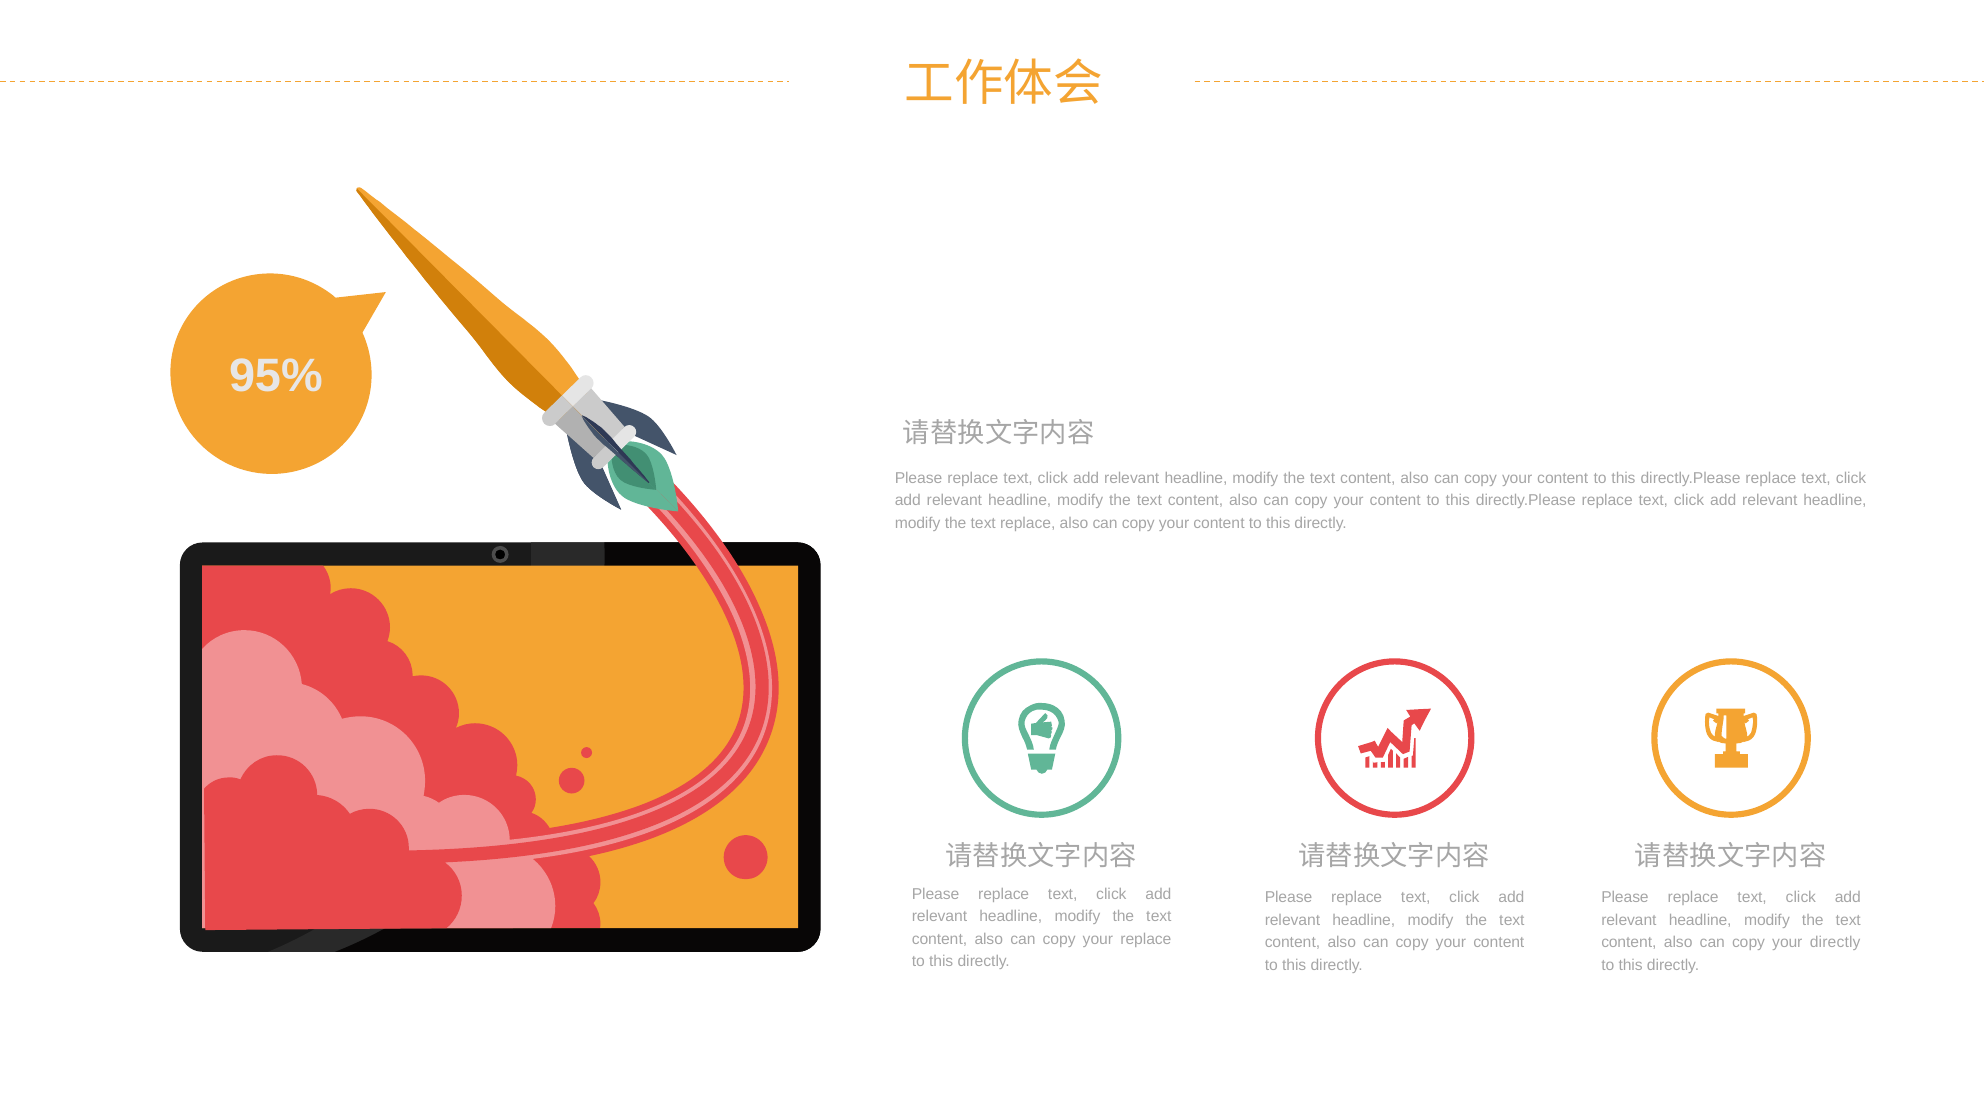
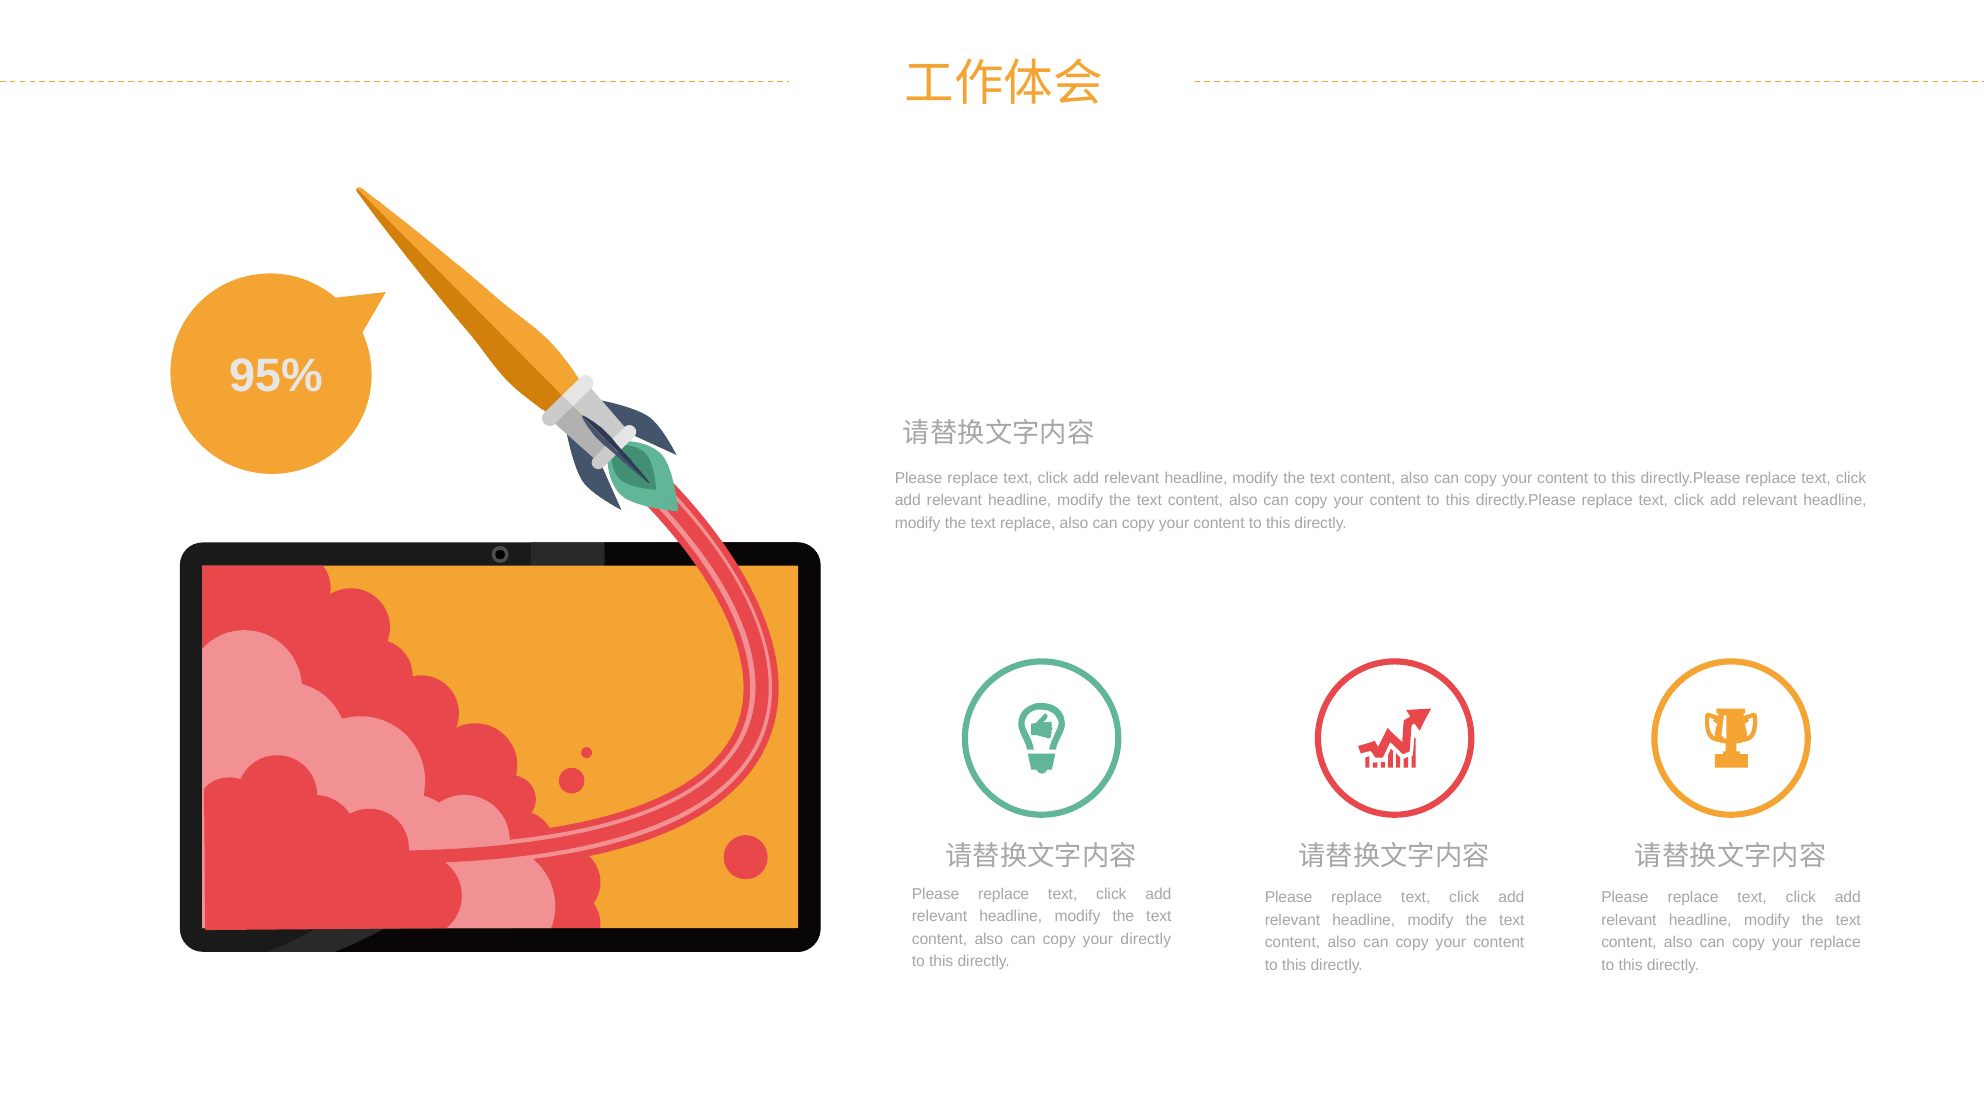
your replace: replace -> directly
your directly: directly -> replace
